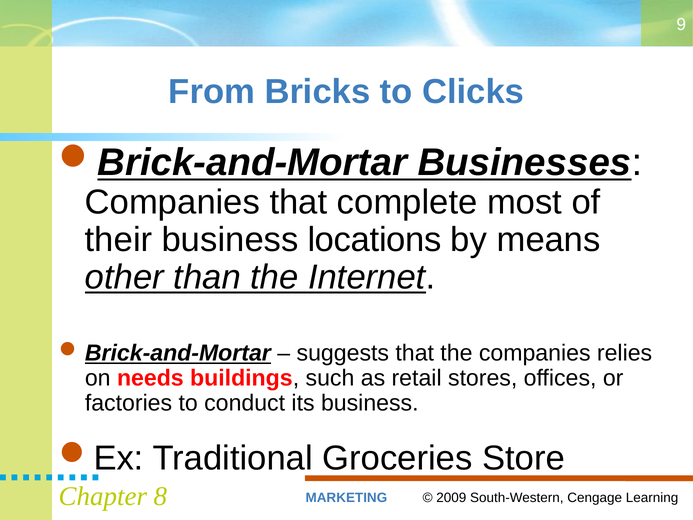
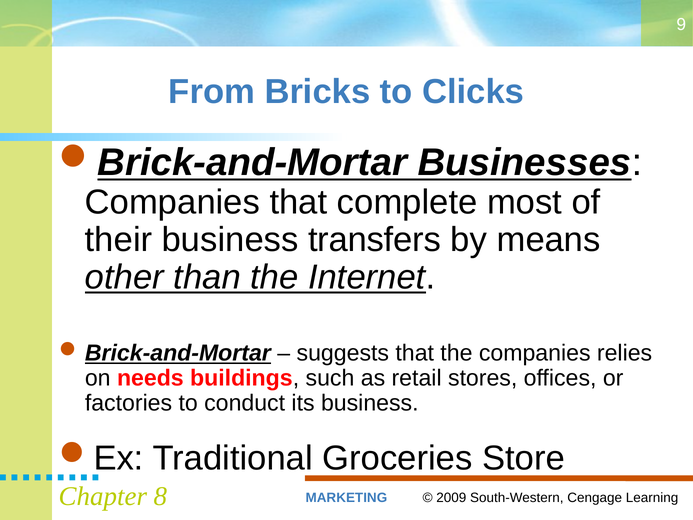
locations: locations -> transfers
